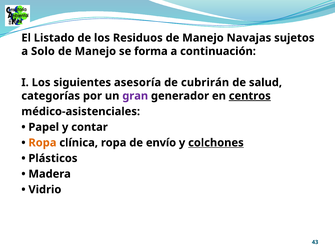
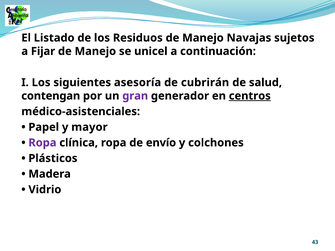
Solo: Solo -> Fijar
forma: forma -> unicel
categorías: categorías -> contengan
contar: contar -> mayor
Ropa at (42, 143) colour: orange -> purple
colchones underline: present -> none
